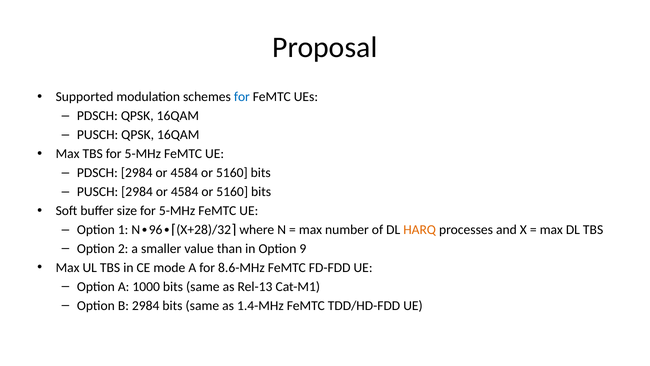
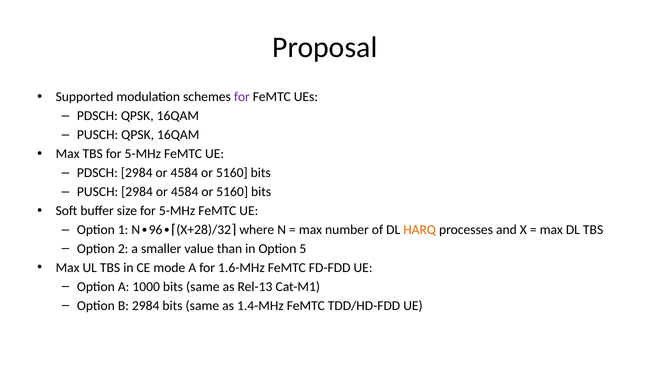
for at (242, 97) colour: blue -> purple
9: 9 -> 5
8.6-MHz: 8.6-MHz -> 1.6-MHz
